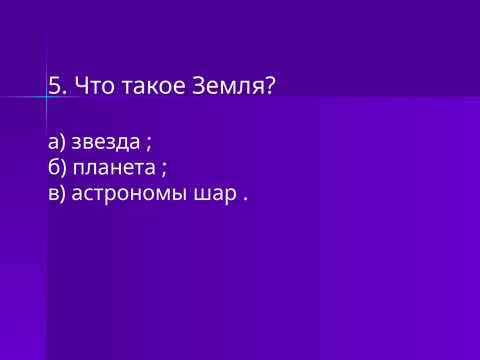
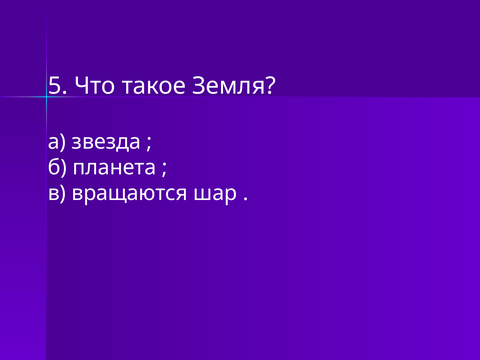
астрономы: астрономы -> вращаются
